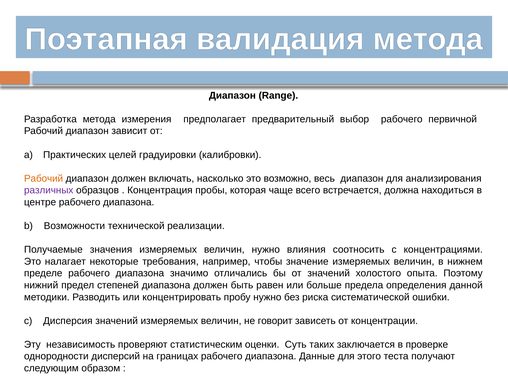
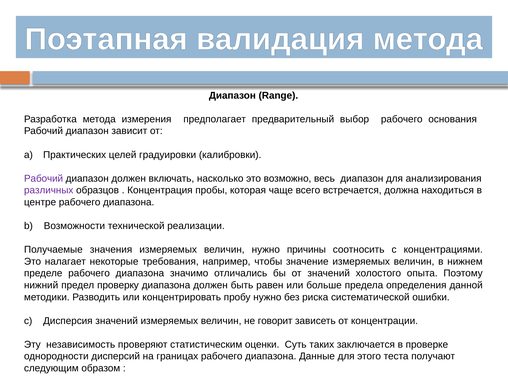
первичной: первичной -> основания
Рабочий at (44, 178) colour: orange -> purple
влияния: влияния -> причины
степеней: степеней -> проверку
